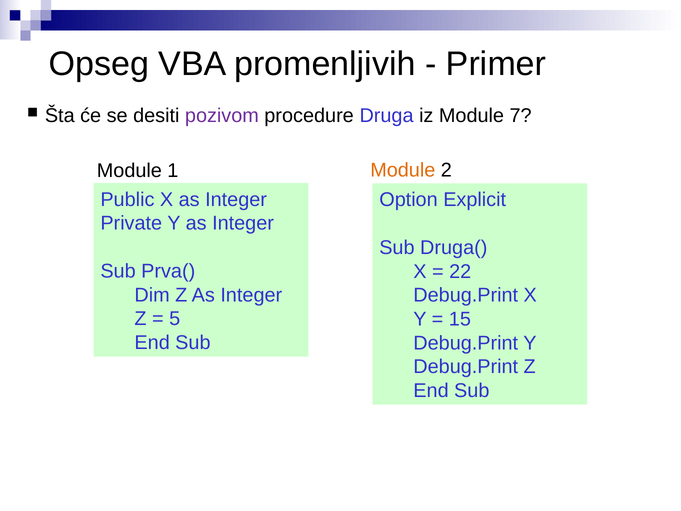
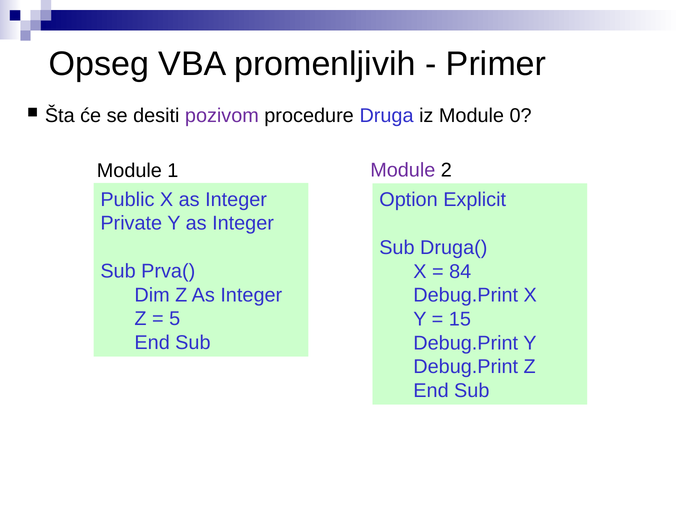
7: 7 -> 0
Module at (403, 170) colour: orange -> purple
22: 22 -> 84
